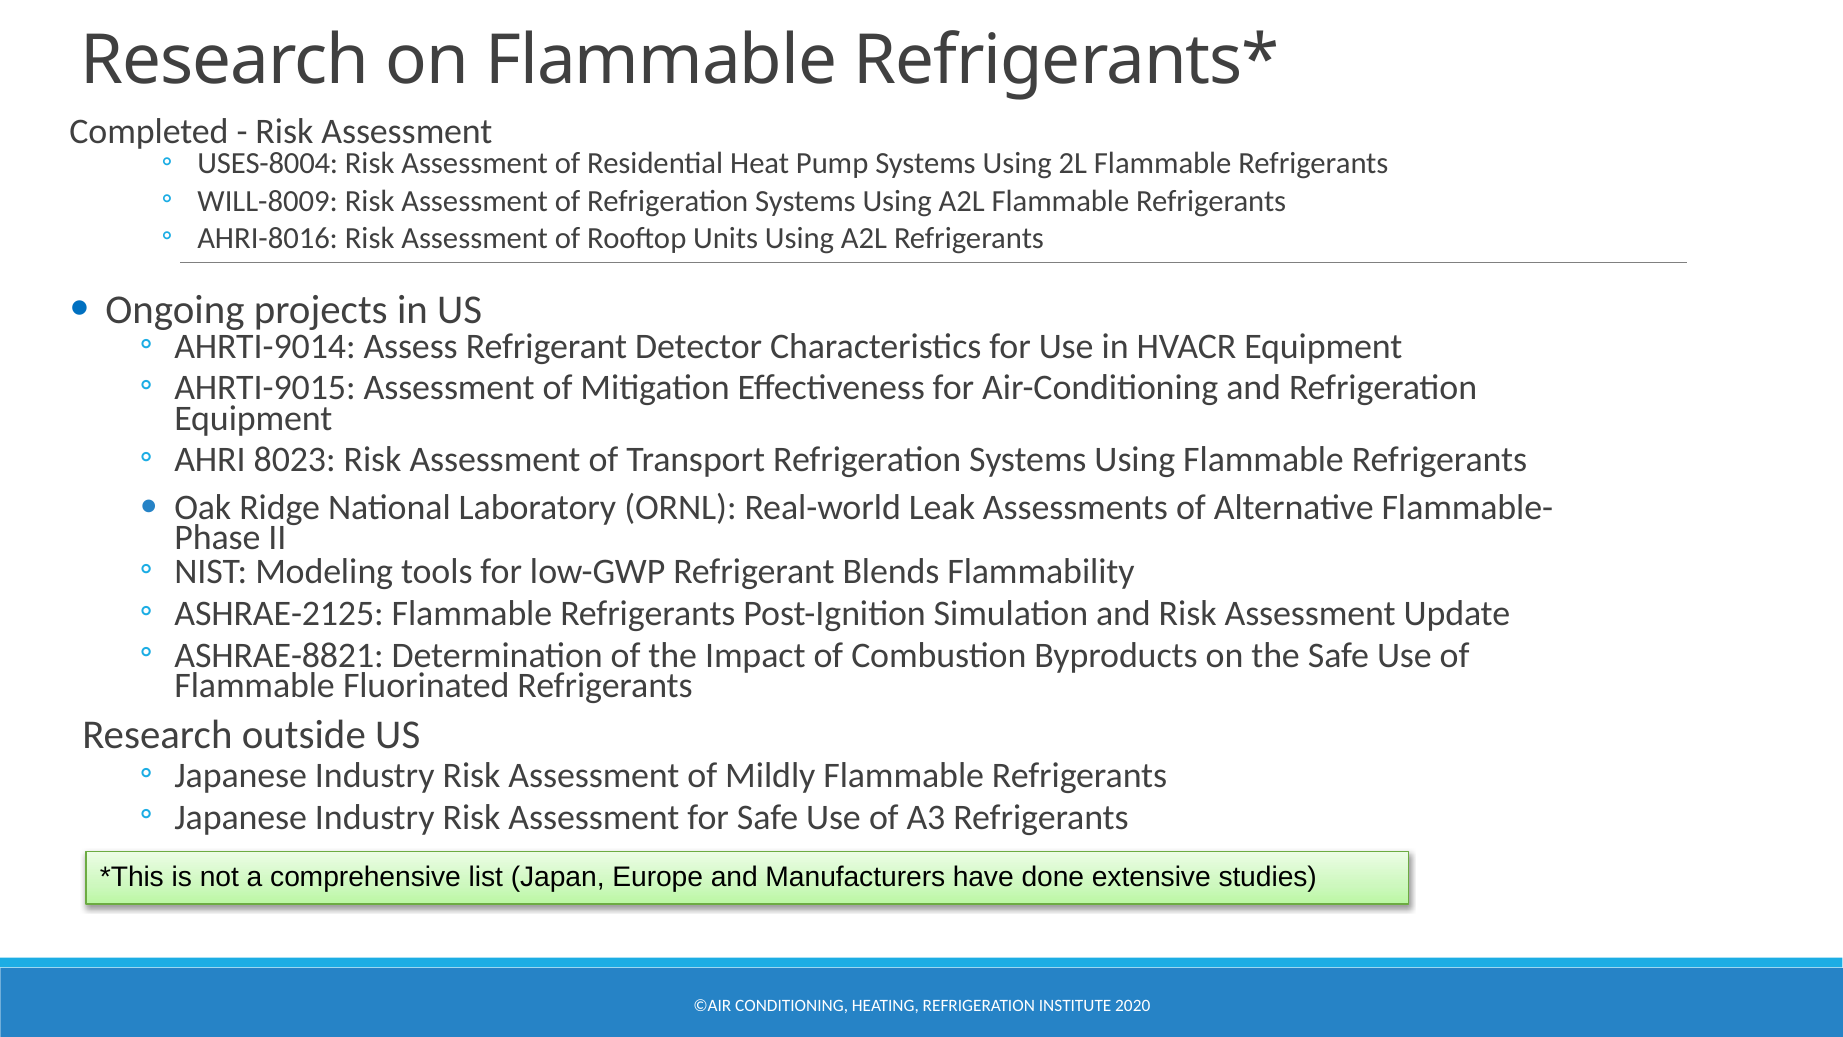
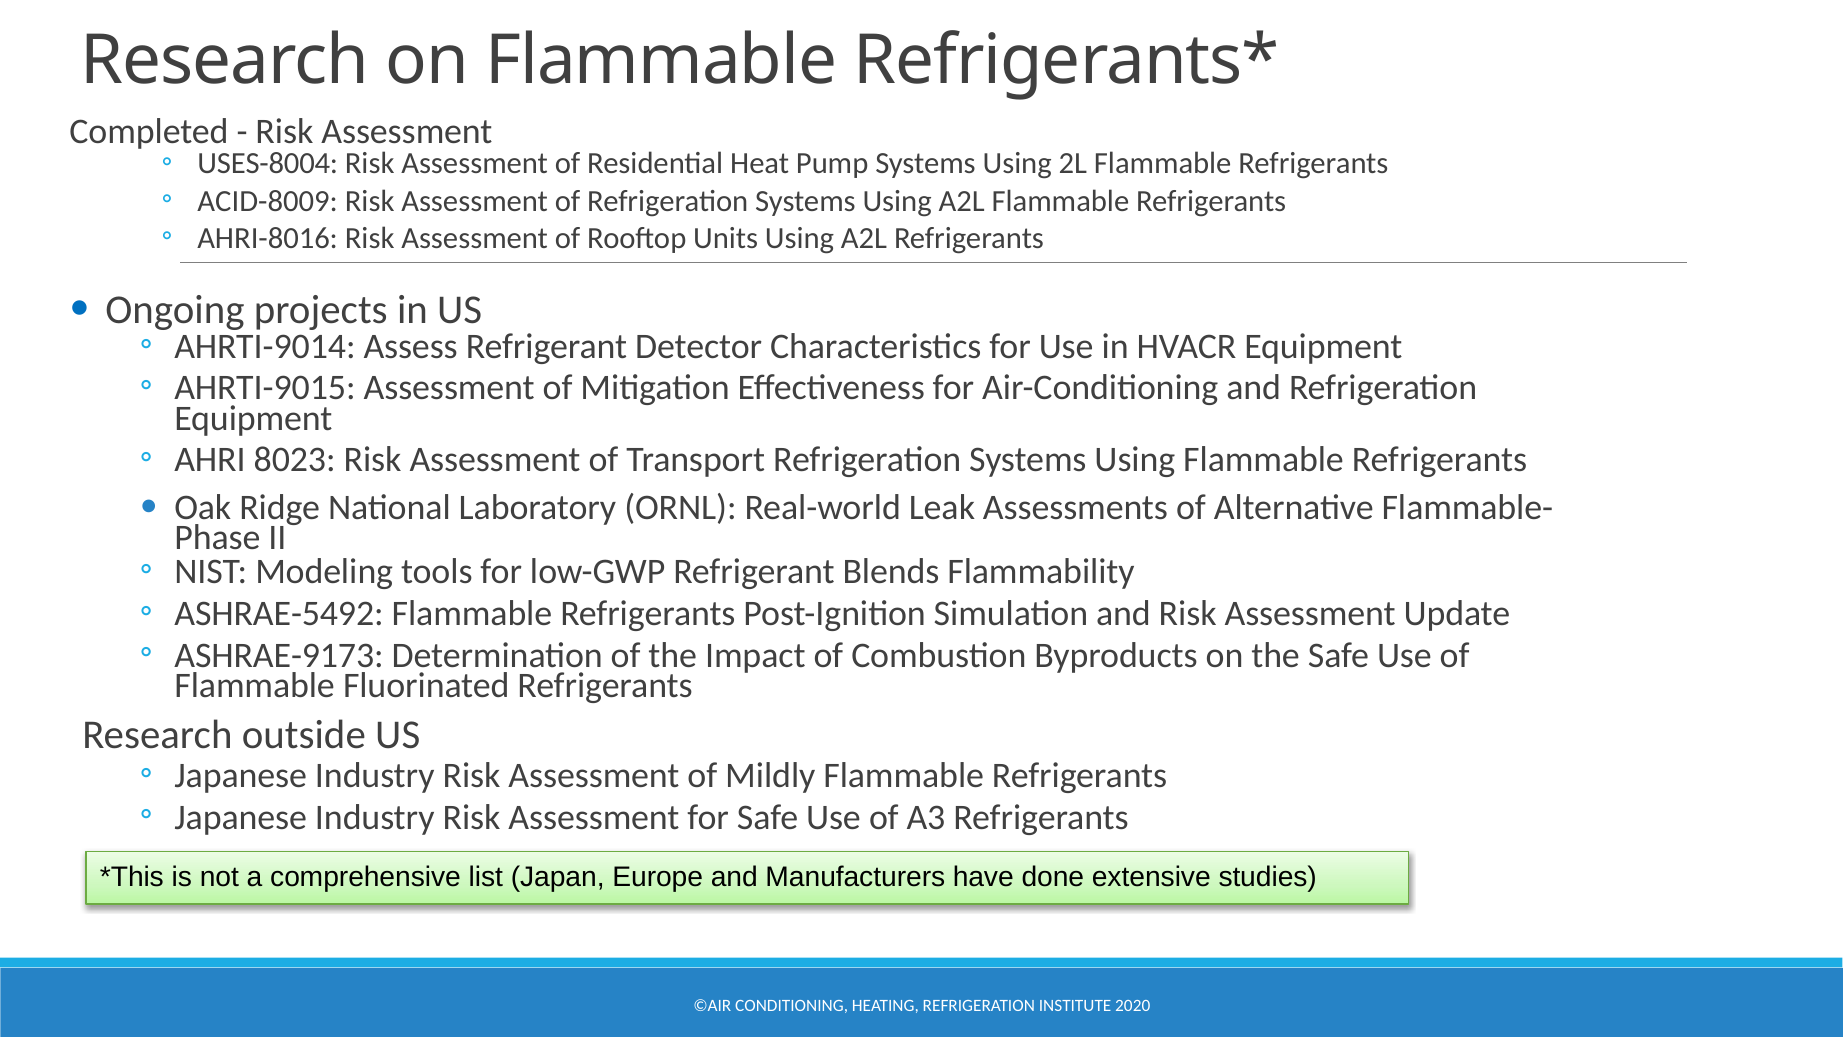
WILL-8009: WILL-8009 -> ACID-8009
ASHRAE-2125: ASHRAE-2125 -> ASHRAE-5492
ASHRAE-8821: ASHRAE-8821 -> ASHRAE-9173
